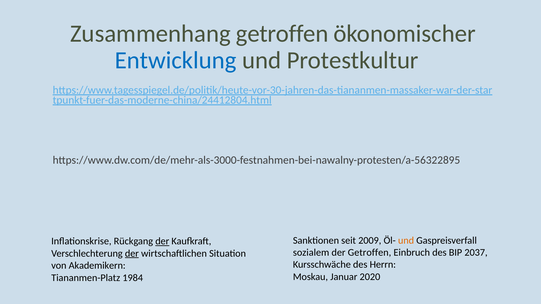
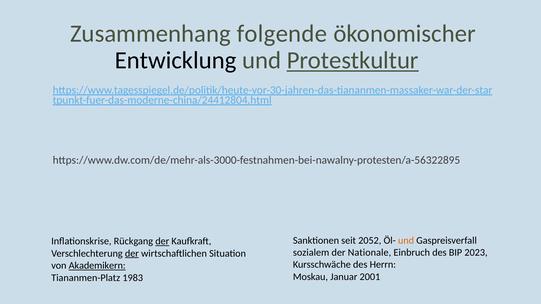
Zusammenhang getroffen: getroffen -> folgende
Entwicklung colour: blue -> black
Protestkultur underline: none -> present
2009: 2009 -> 2052
der Getroffen: Getroffen -> Nationale
2037: 2037 -> 2023
Akademikern underline: none -> present
2020: 2020 -> 2001
1984: 1984 -> 1983
